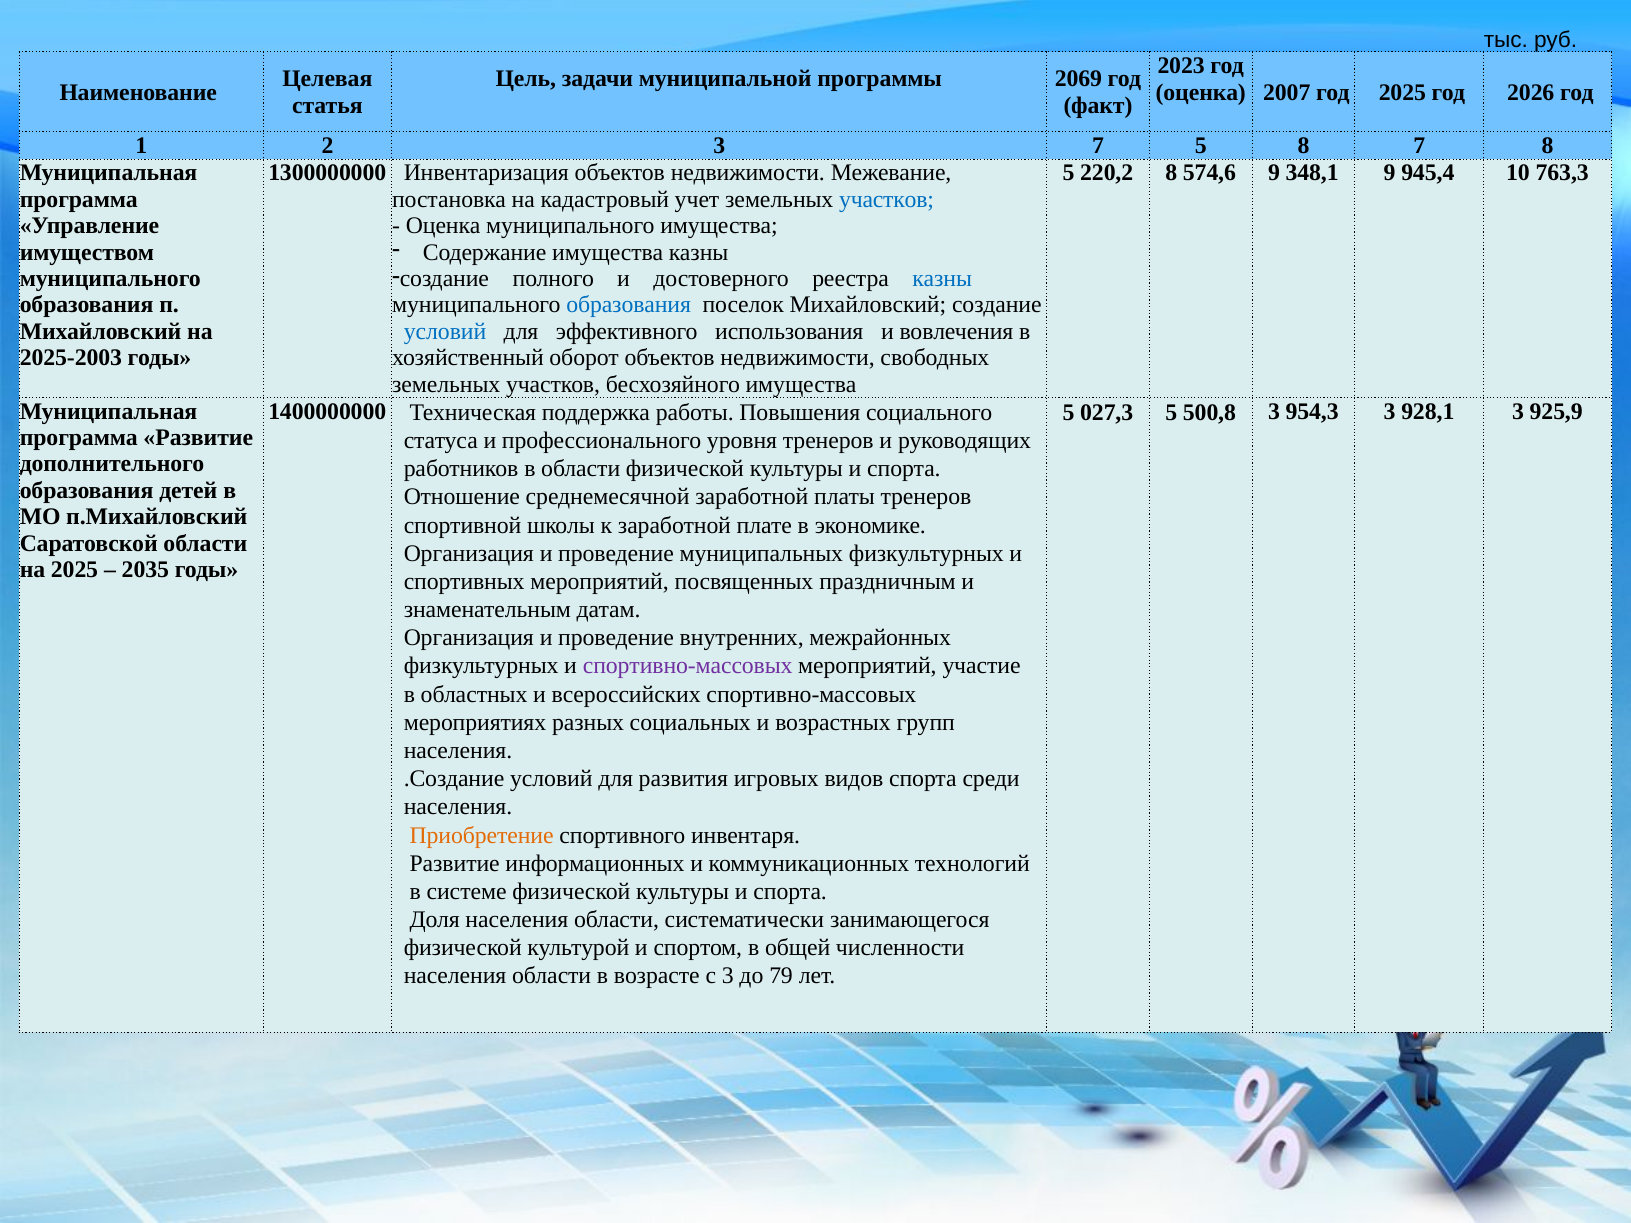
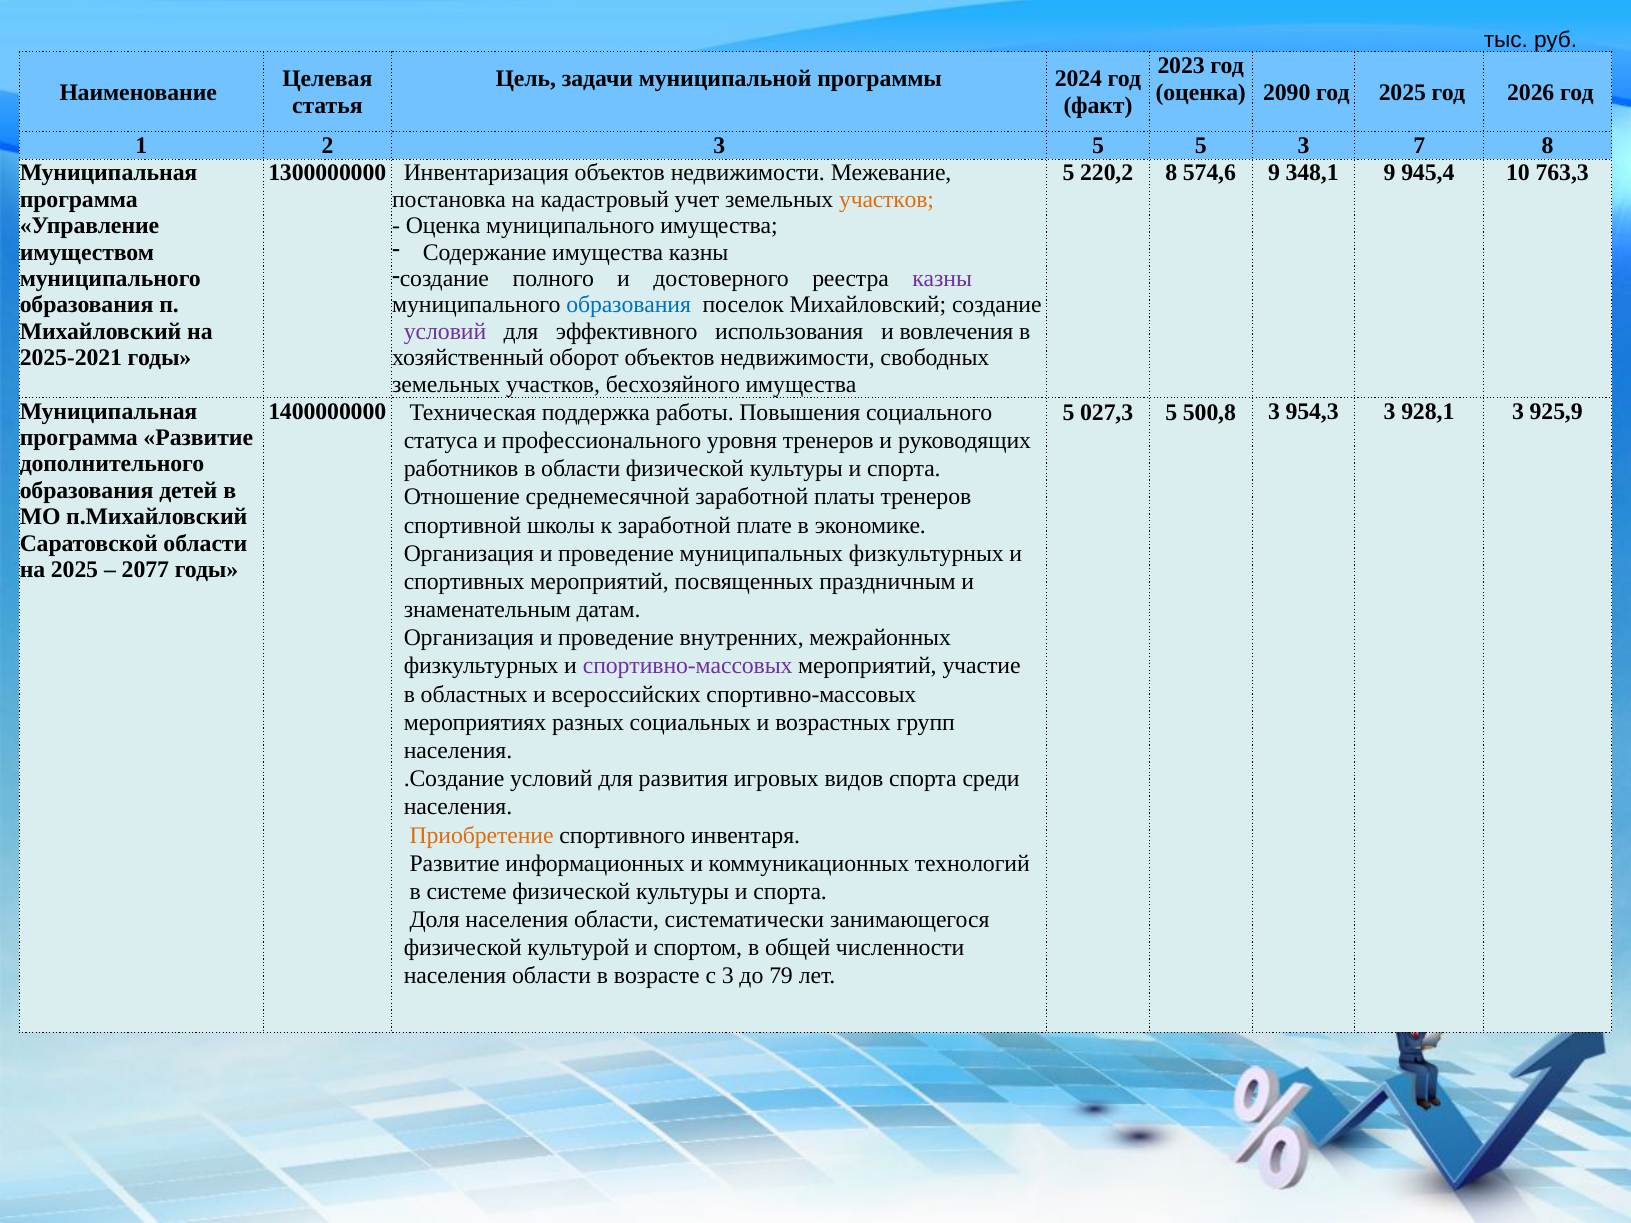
2069: 2069 -> 2024
2007: 2007 -> 2090
3 7: 7 -> 5
5 8: 8 -> 3
участков at (887, 200) colour: blue -> orange
казны at (942, 279) colour: blue -> purple
условий at (445, 332) colour: blue -> purple
2025-2003: 2025-2003 -> 2025-2021
2035: 2035 -> 2077
